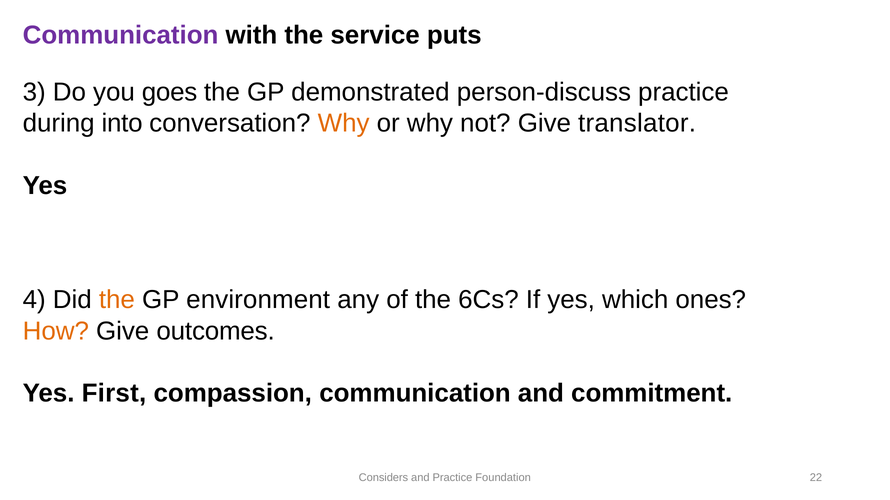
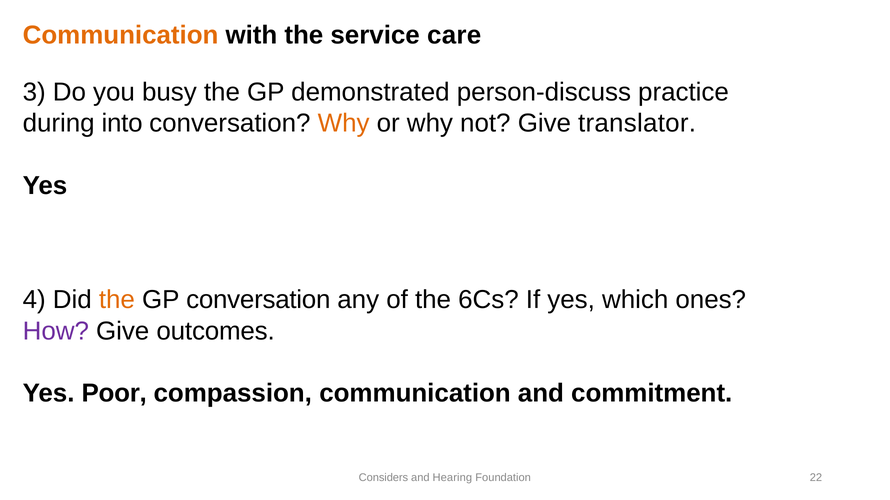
Communication at (121, 35) colour: purple -> orange
puts: puts -> care
goes: goes -> busy
GP environment: environment -> conversation
How colour: orange -> purple
First: First -> Poor
and Practice: Practice -> Hearing
